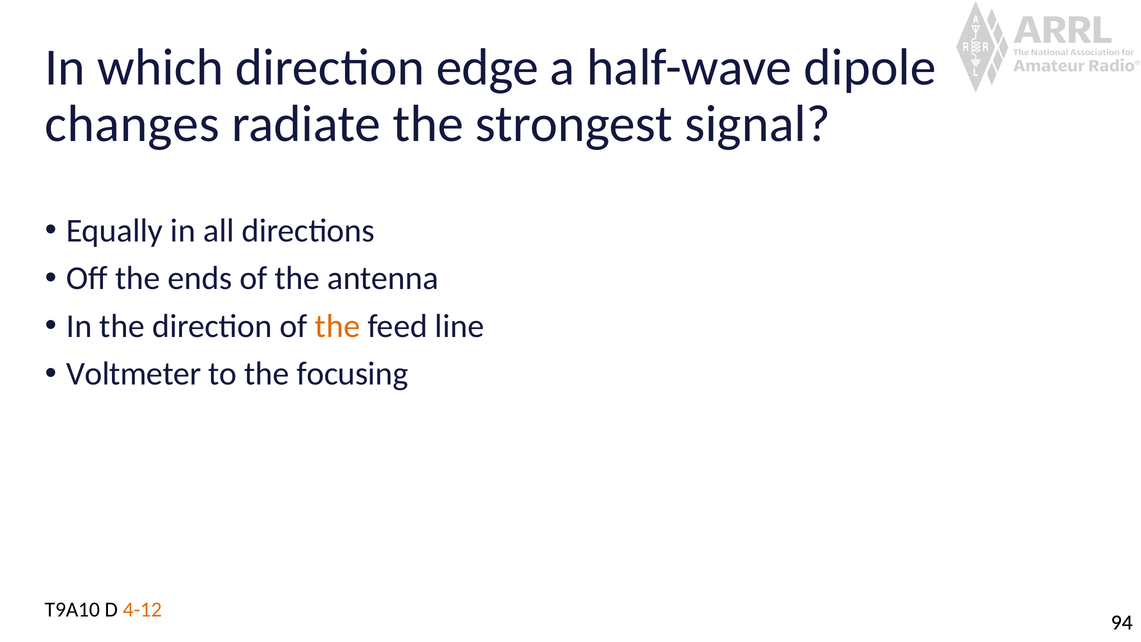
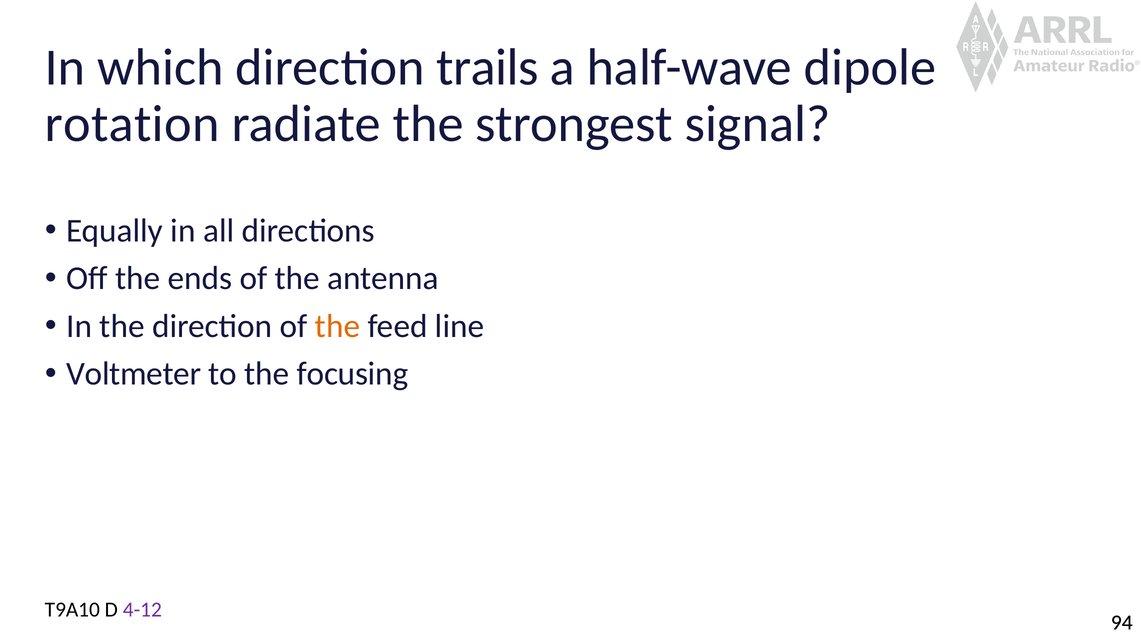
edge: edge -> trails
changes: changes -> rotation
4-12 colour: orange -> purple
